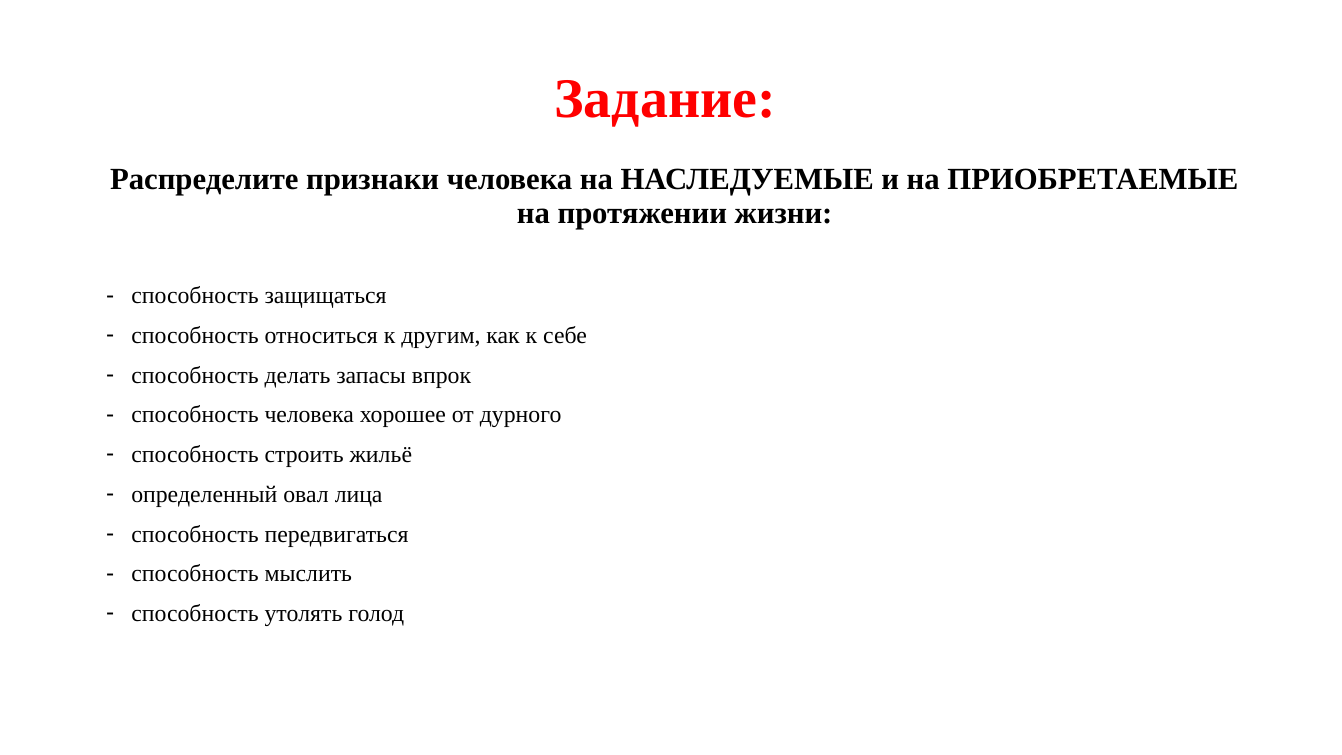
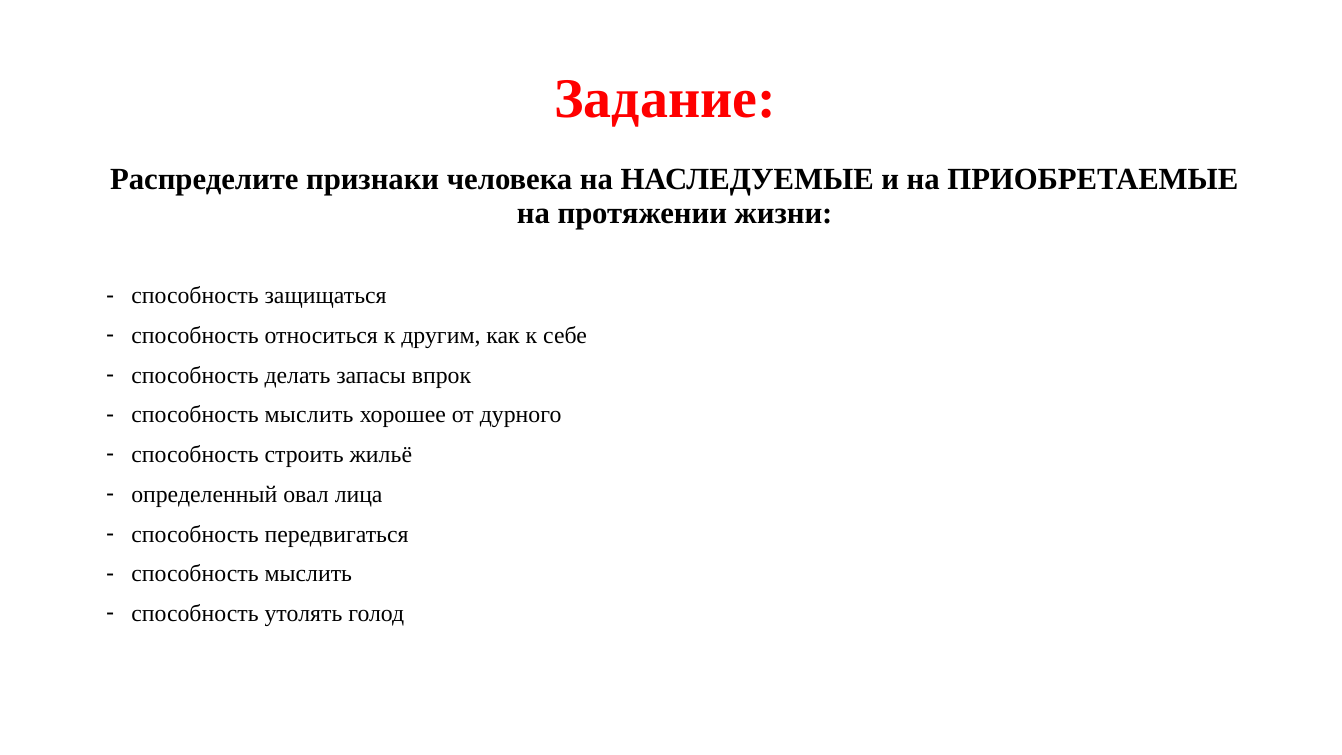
человека at (309, 415): человека -> мыслить
